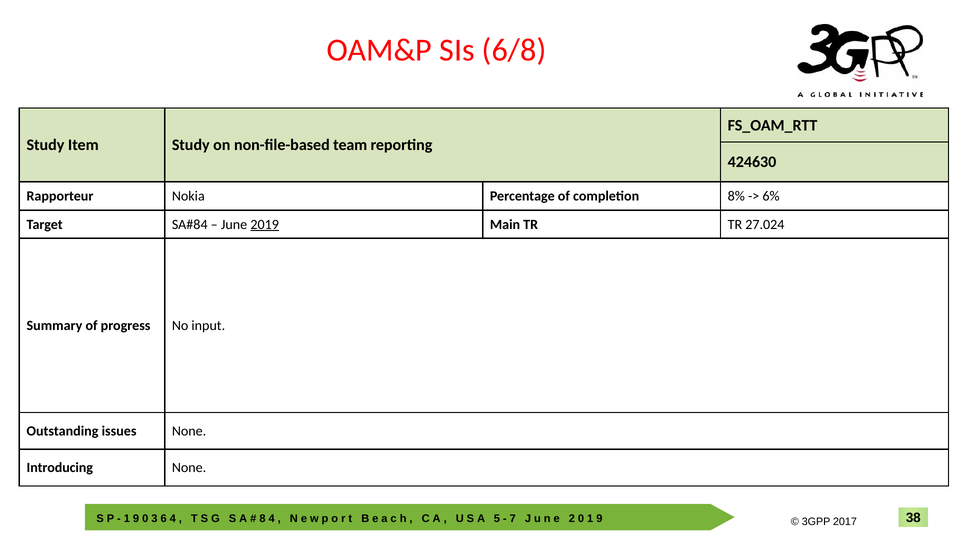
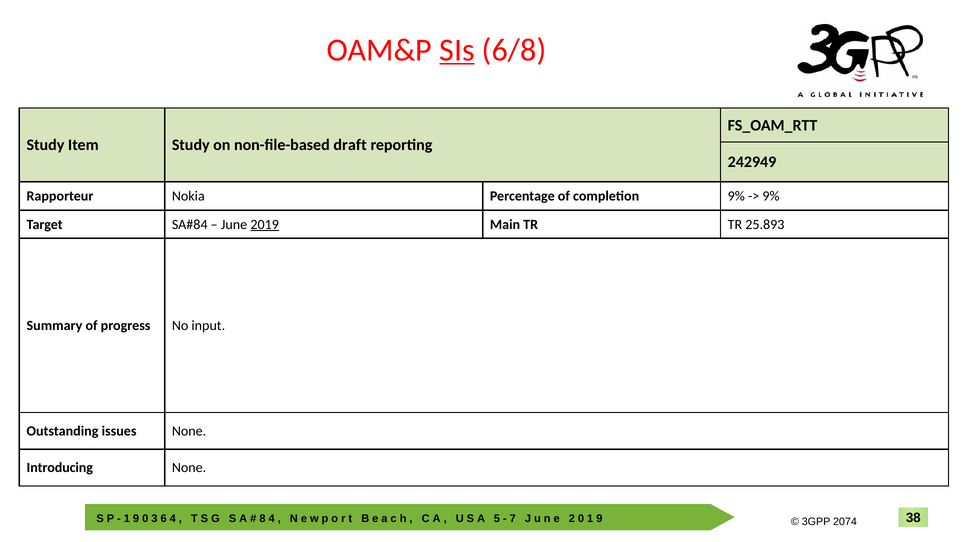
SIs underline: none -> present
team: team -> draft
424630: 424630 -> 242949
completion 8%: 8% -> 9%
6% at (771, 196): 6% -> 9%
27.024: 27.024 -> 25.893
2017: 2017 -> 2074
